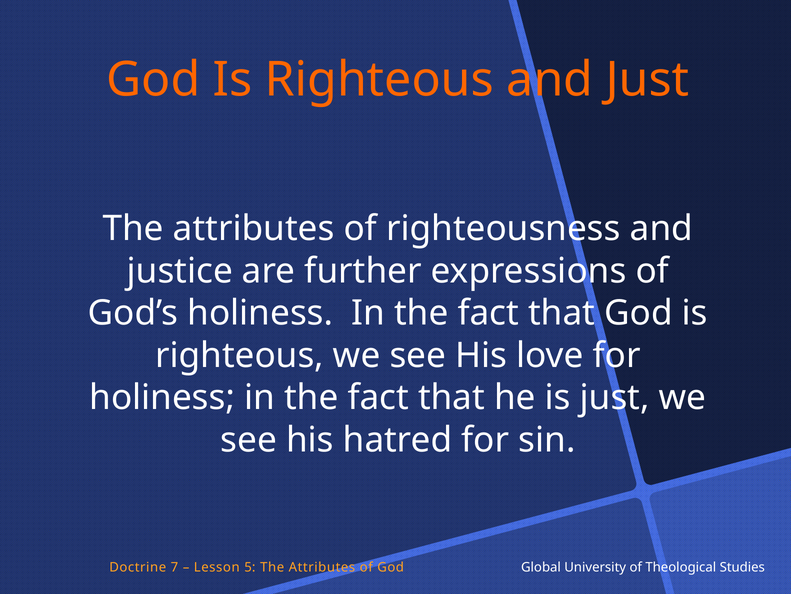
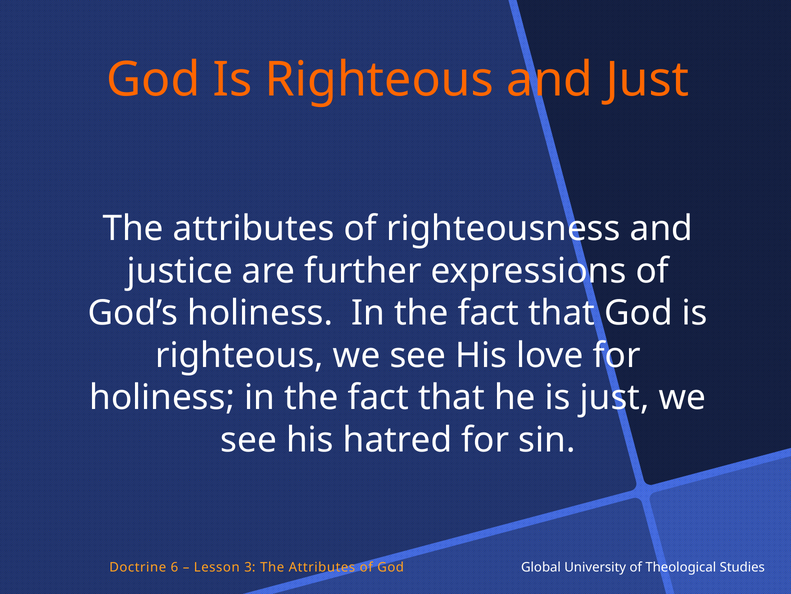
7: 7 -> 6
5: 5 -> 3
